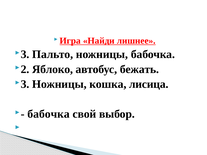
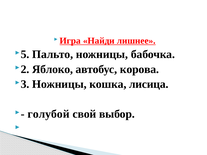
3 at (25, 54): 3 -> 5
бежать: бежать -> корова
бабочка at (49, 114): бабочка -> голубой
